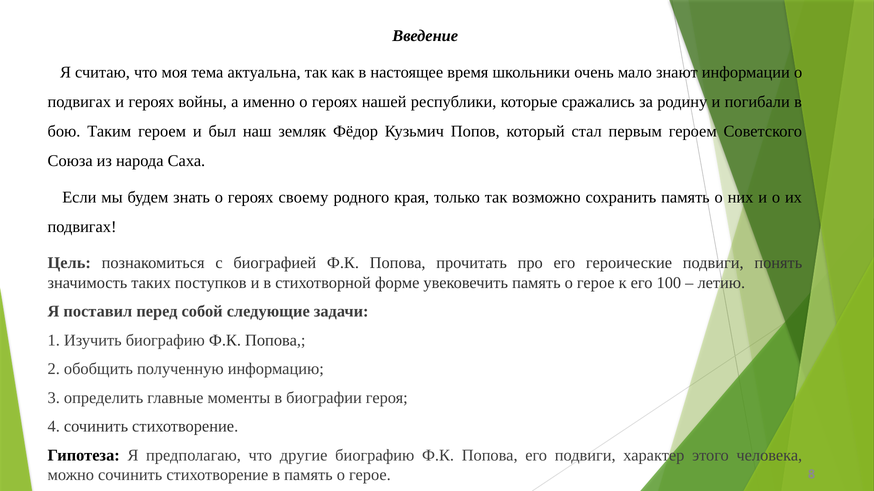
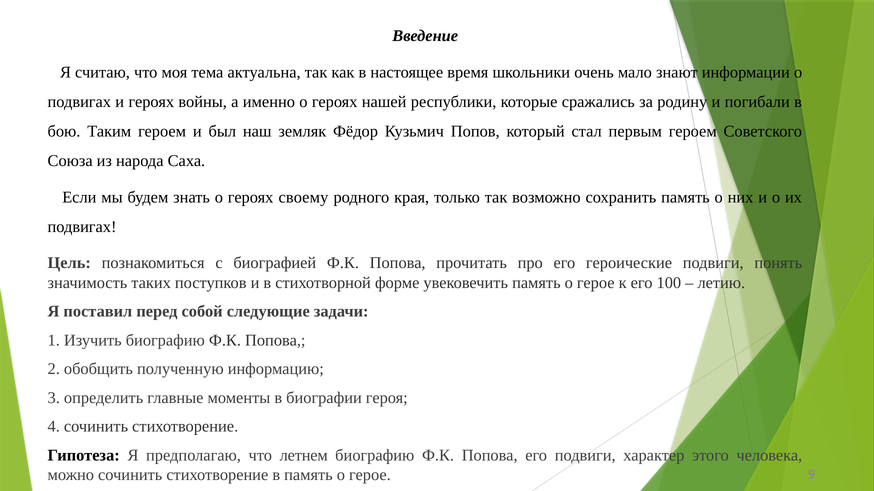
другие: другие -> летнем
8: 8 -> 9
